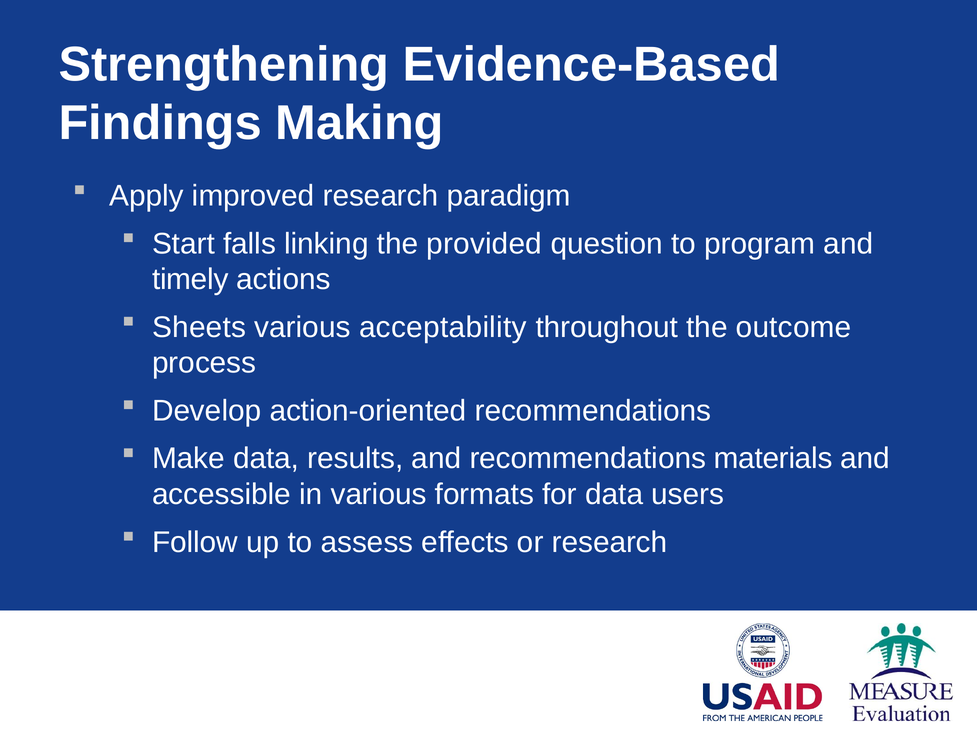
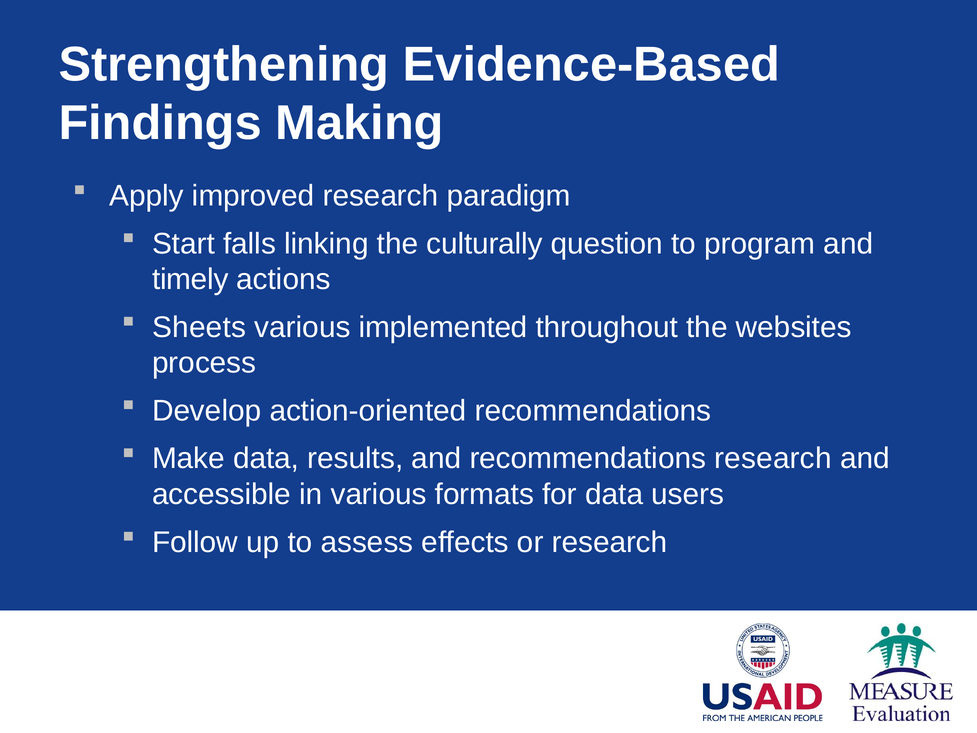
provided: provided -> culturally
acceptability: acceptability -> implemented
outcome: outcome -> websites
recommendations materials: materials -> research
